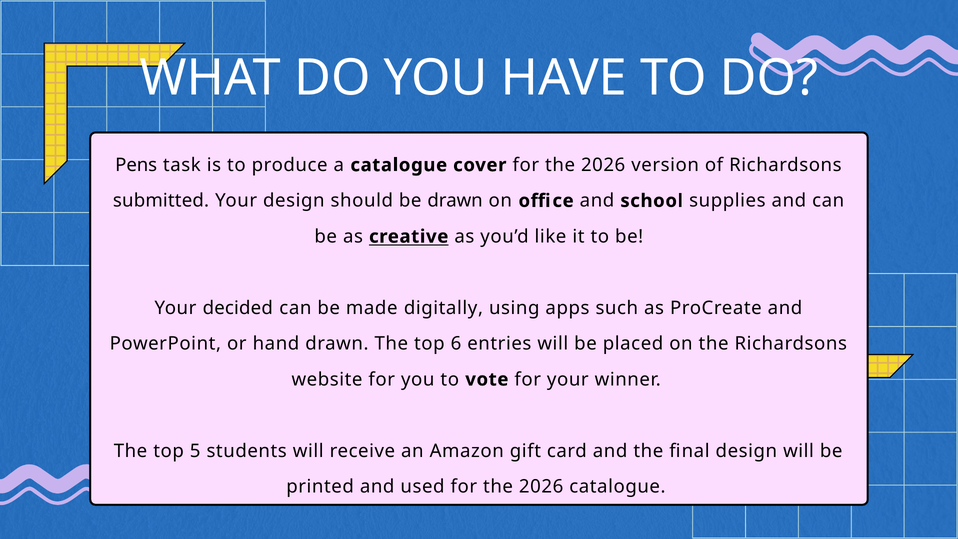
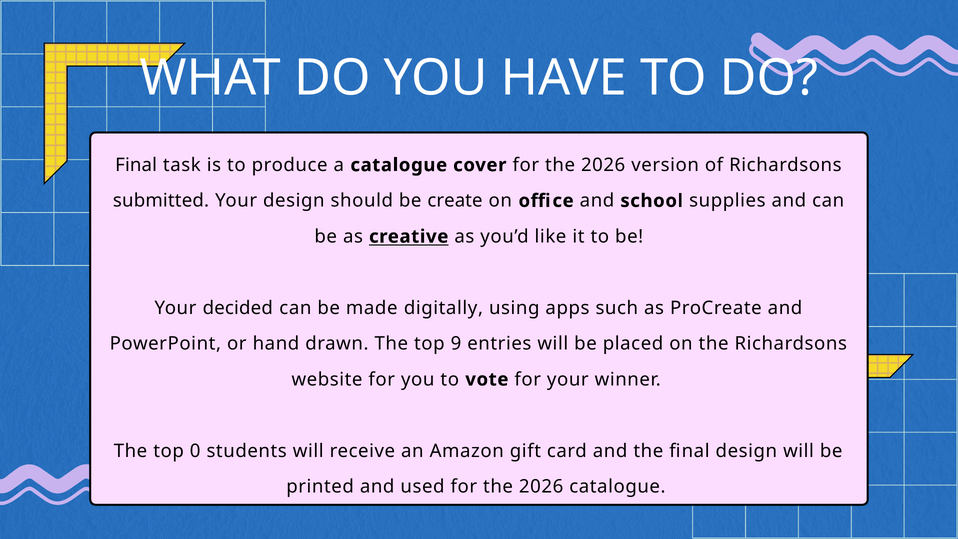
Pens at (136, 165): Pens -> Final
be drawn: drawn -> create
6: 6 -> 9
5: 5 -> 0
